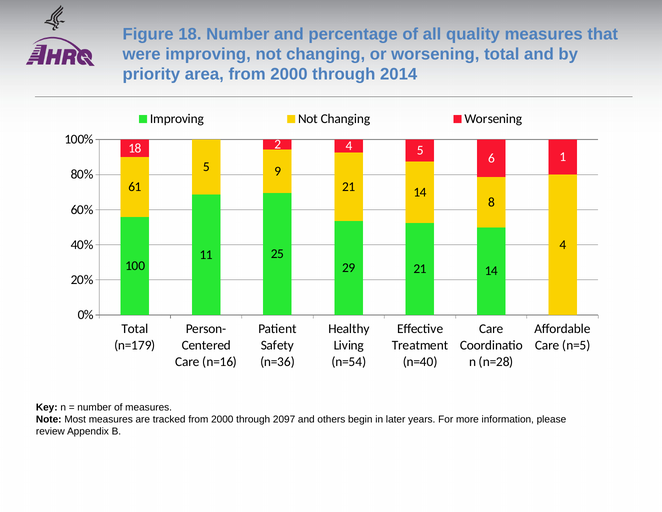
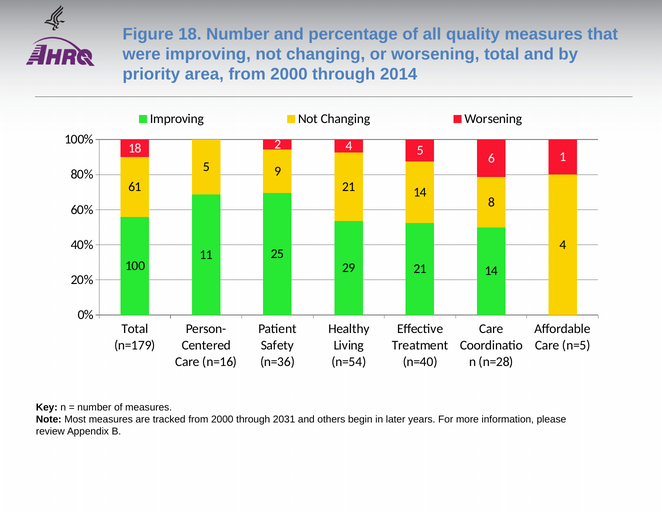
2097: 2097 -> 2031
